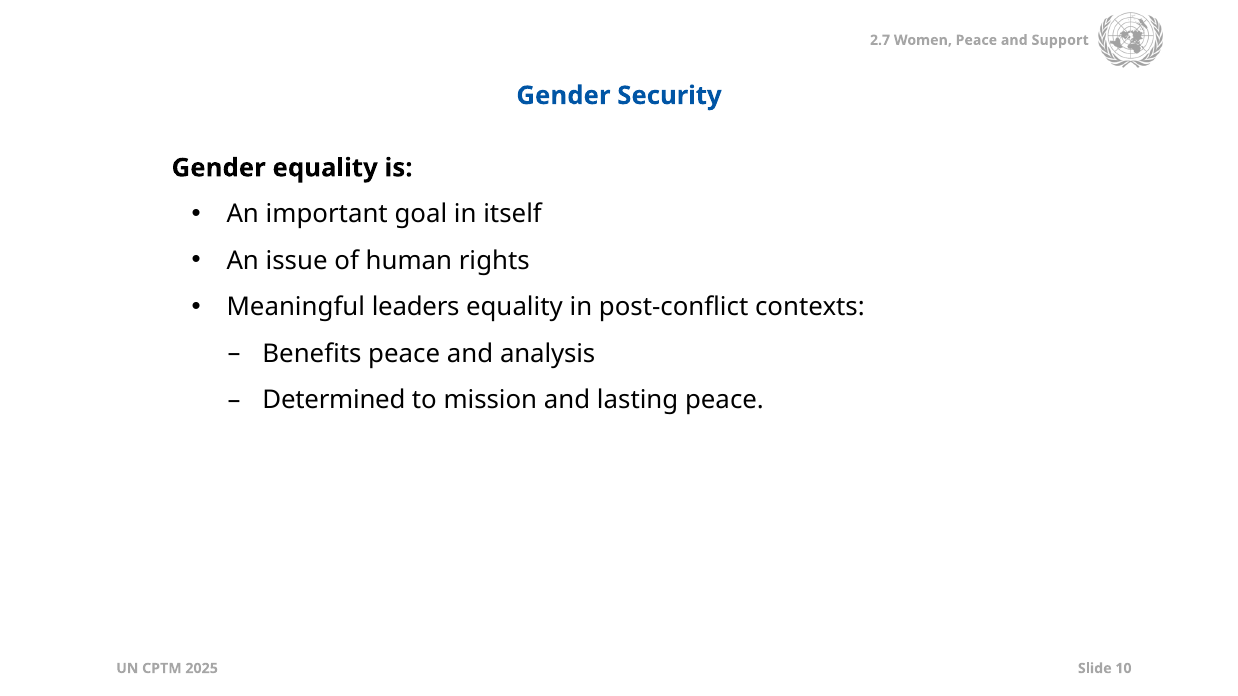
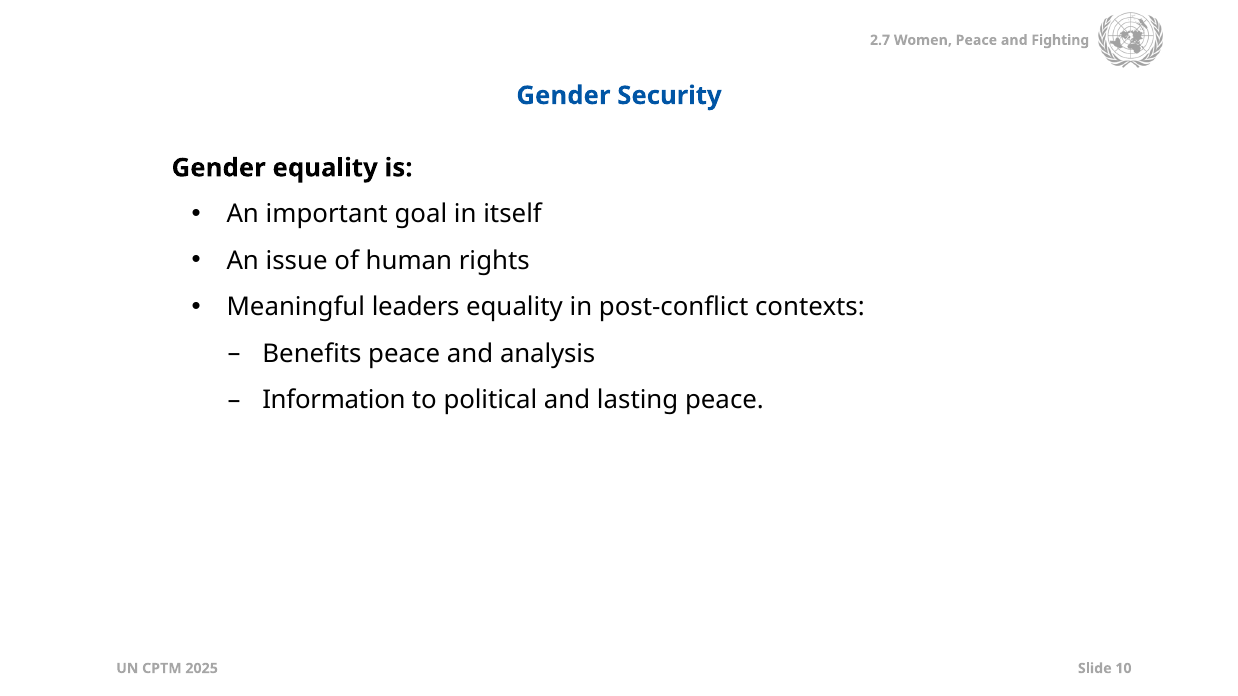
Support: Support -> Fighting
Determined: Determined -> Information
mission: mission -> political
